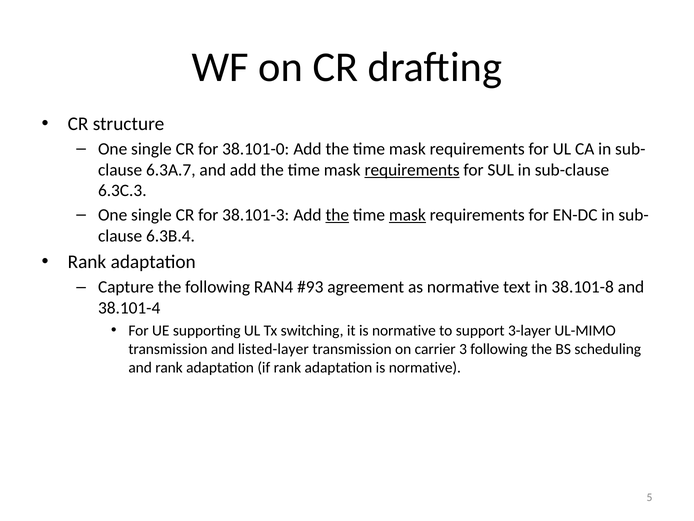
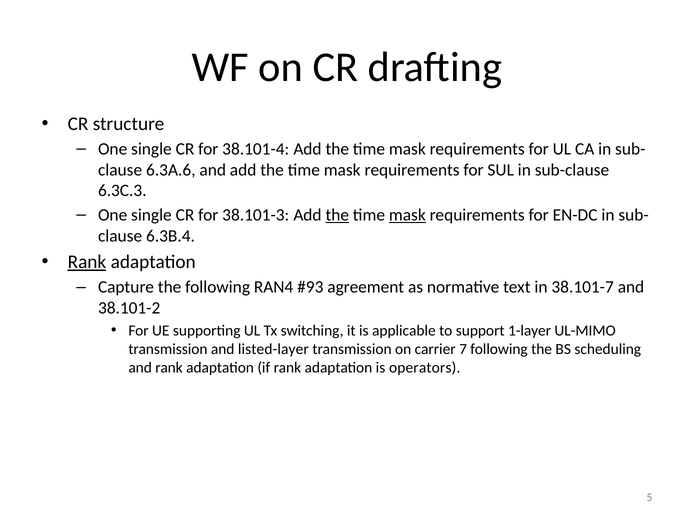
38.101-0: 38.101-0 -> 38.101-4
6.3A.7: 6.3A.7 -> 6.3A.6
requirements at (412, 170) underline: present -> none
Rank at (87, 262) underline: none -> present
38.101-8: 38.101-8 -> 38.101-7
38.101-4: 38.101-4 -> 38.101-2
it is normative: normative -> applicable
3-layer: 3-layer -> 1-layer
3: 3 -> 7
adaptation is normative: normative -> operators
